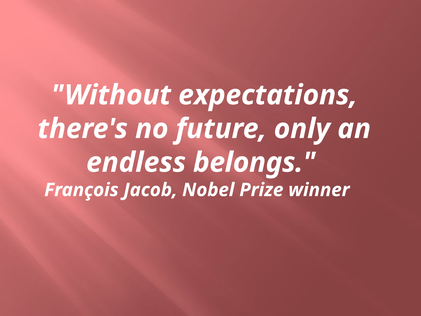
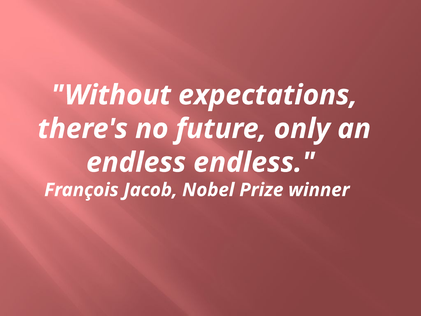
endless belongs: belongs -> endless
